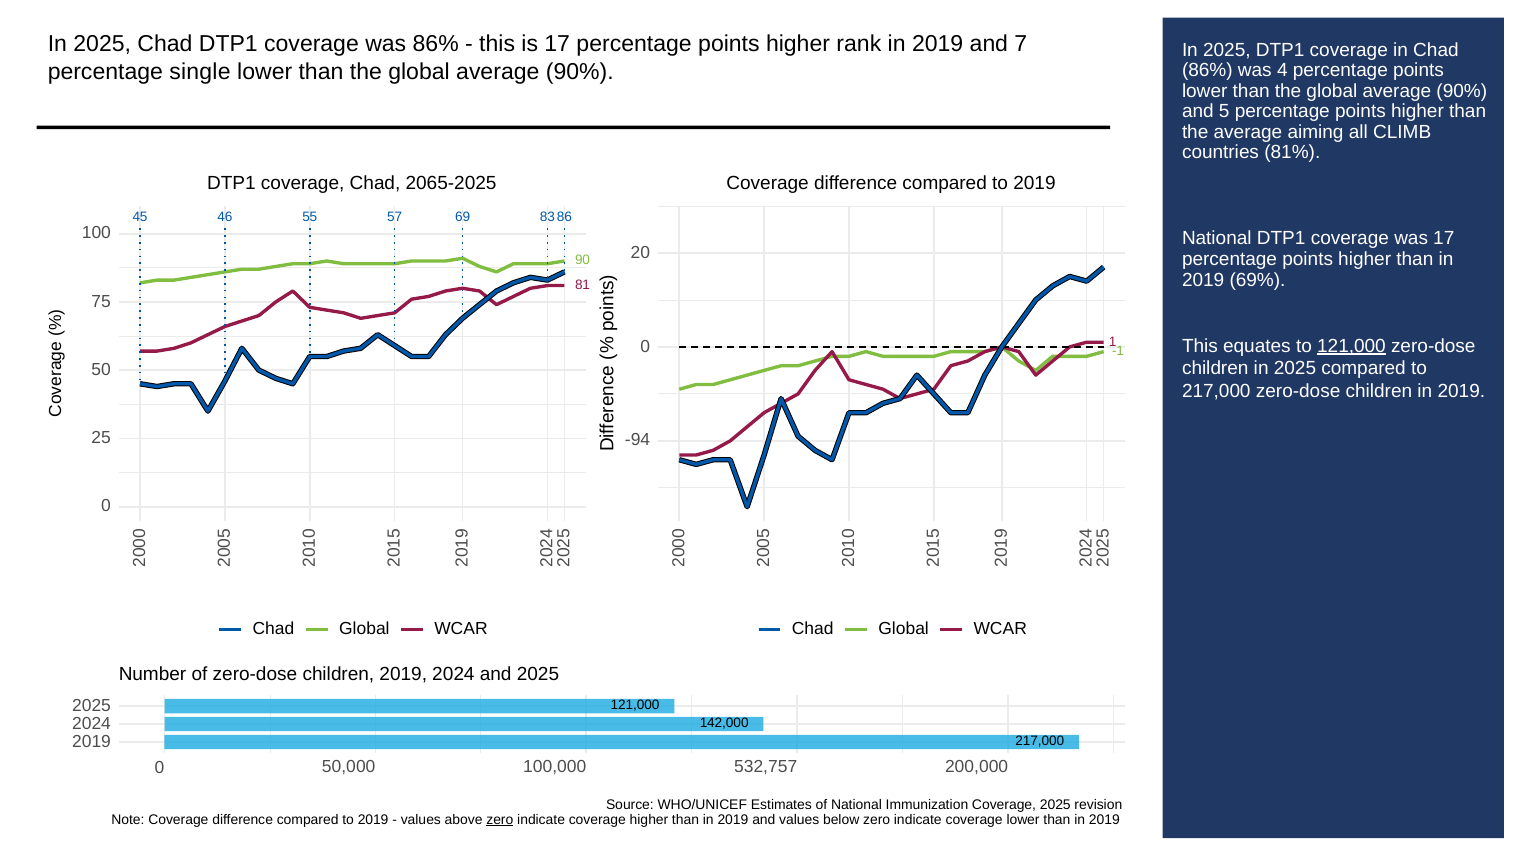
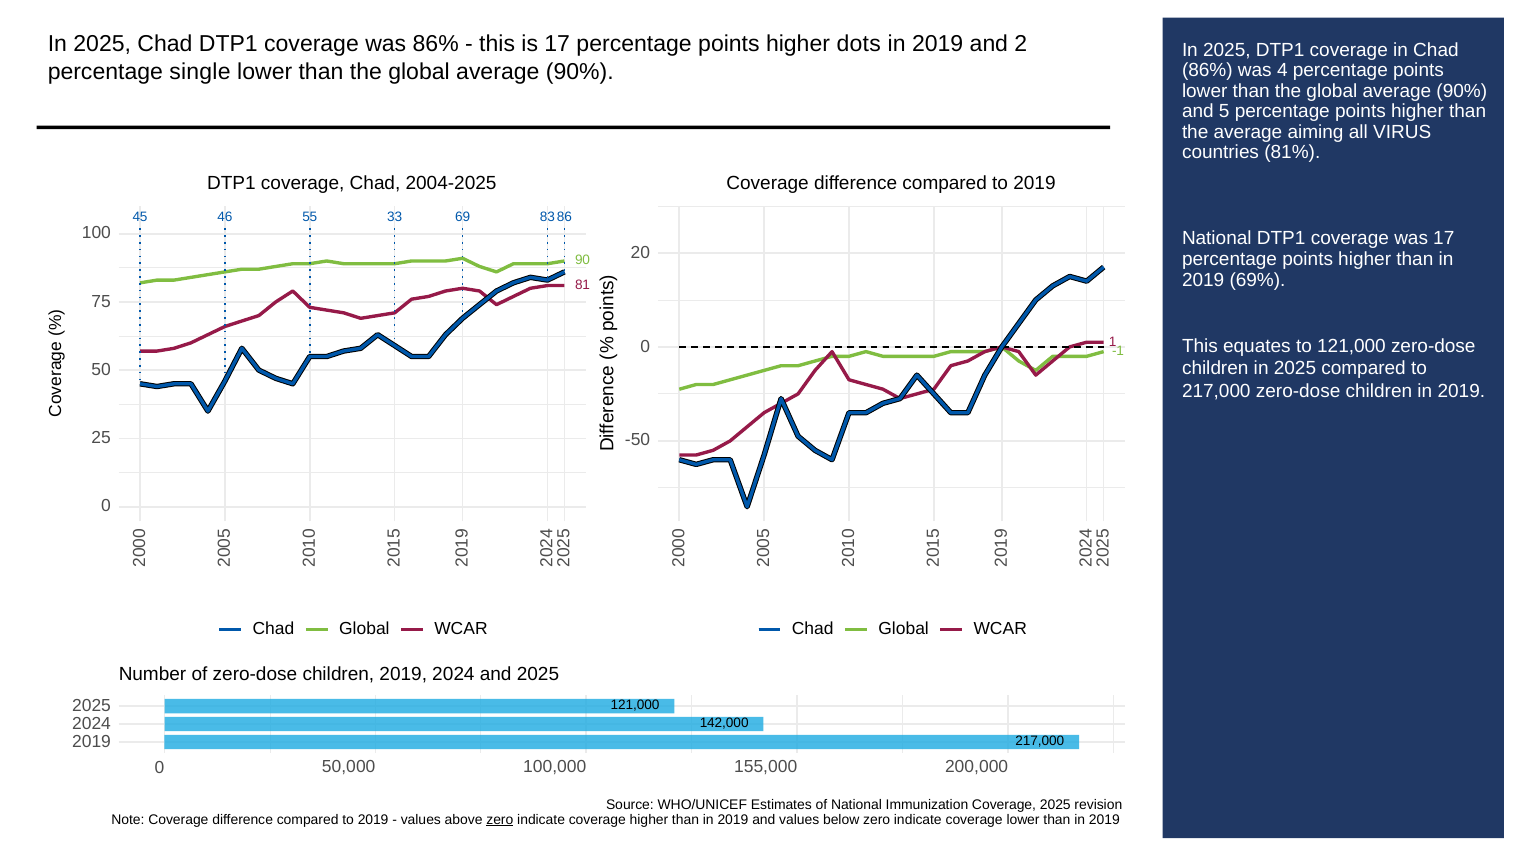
rank: rank -> dots
and 7: 7 -> 2
CLIMB: CLIMB -> VIRUS
2065-2025: 2065-2025 -> 2004-2025
57: 57 -> 33
121,000 at (1351, 346) underline: present -> none
-94: -94 -> -50
532,757: 532,757 -> 155,000
